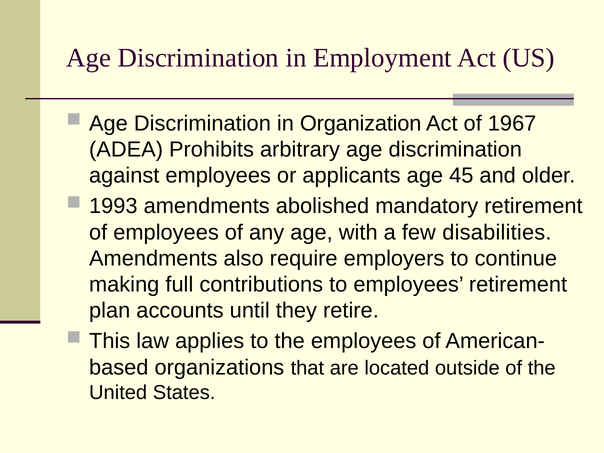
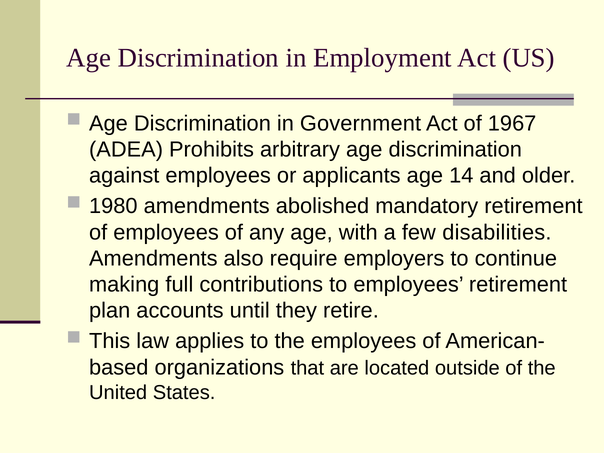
Organization: Organization -> Government
45: 45 -> 14
1993: 1993 -> 1980
